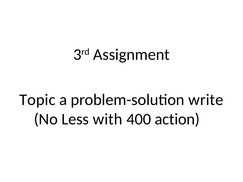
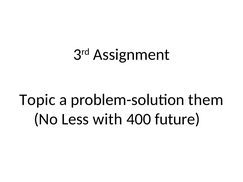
write: write -> them
action: action -> future
